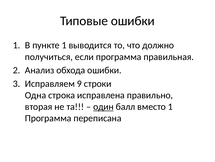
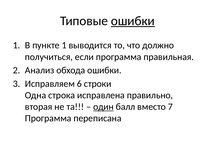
ошибки at (133, 21) underline: none -> present
9: 9 -> 6
вместо 1: 1 -> 7
